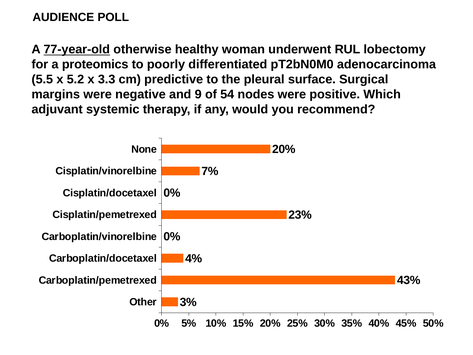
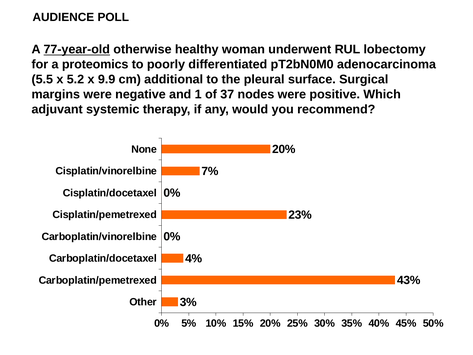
3.3: 3.3 -> 9.9
predictive: predictive -> additional
9: 9 -> 1
54: 54 -> 37
